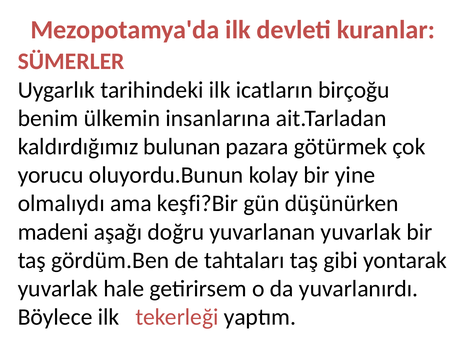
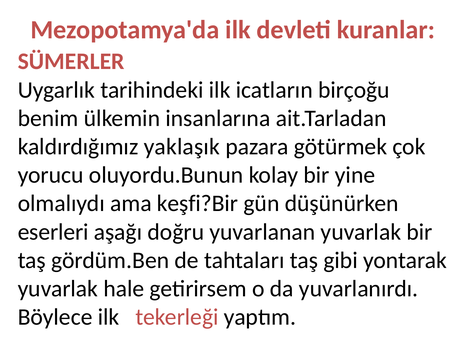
bulunan: bulunan -> yaklaşık
madeni: madeni -> eserleri
